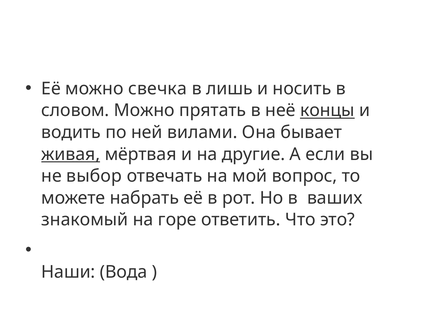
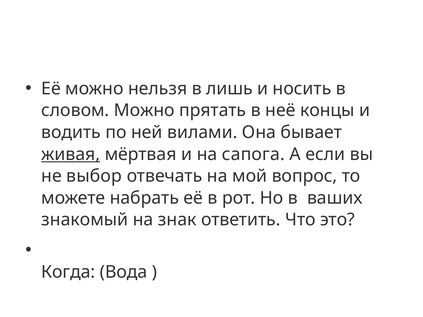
свечка: свечка -> нельзя
концы underline: present -> none
другие: другие -> сапога
горе: горе -> знак
Наши: Наши -> Когда
